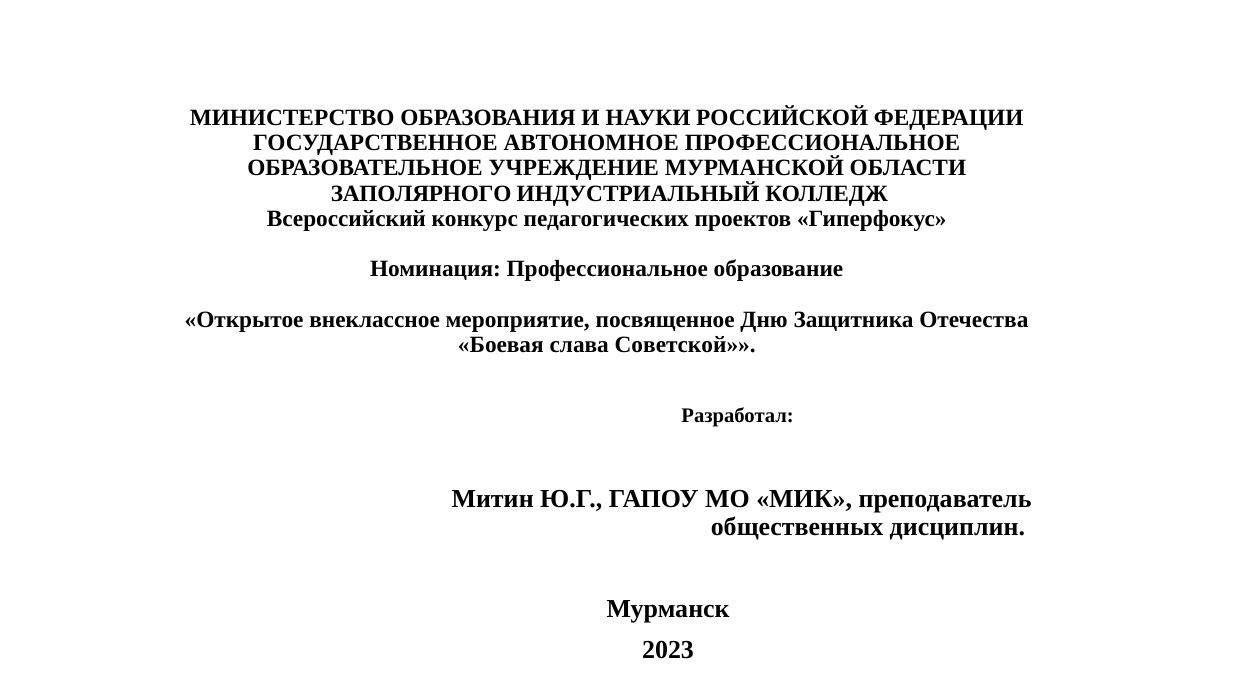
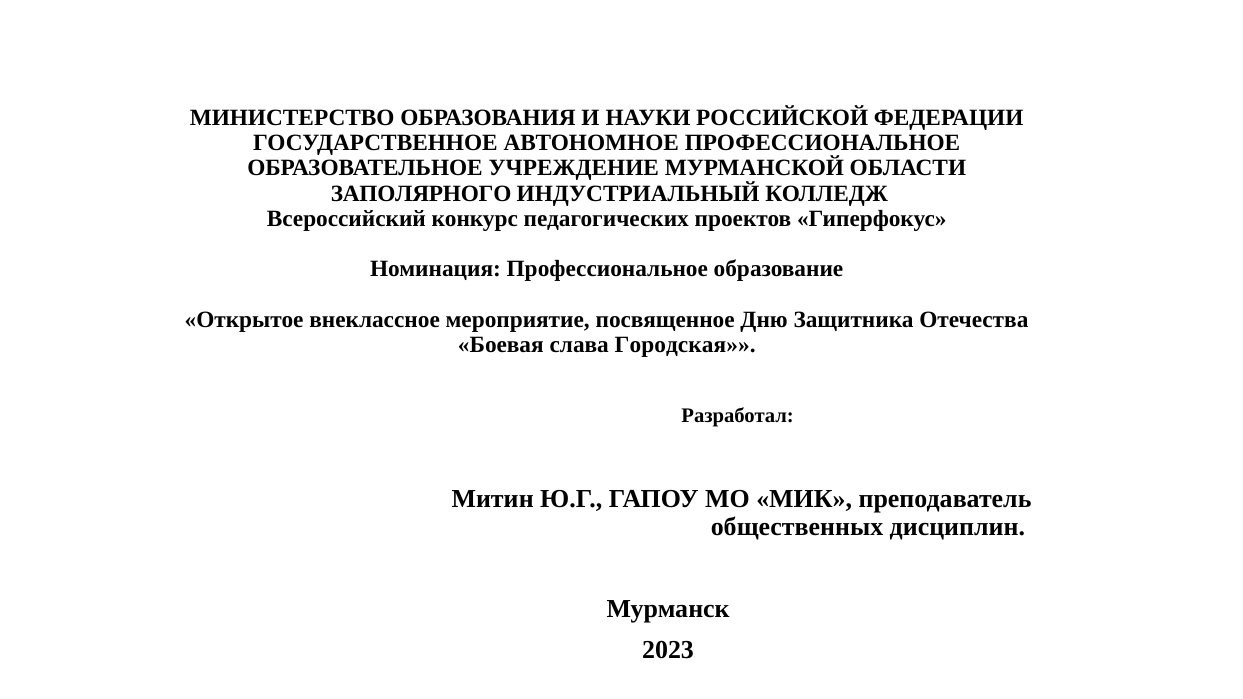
Советской: Советской -> Городская
